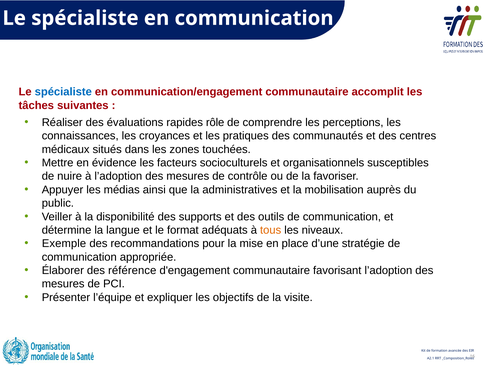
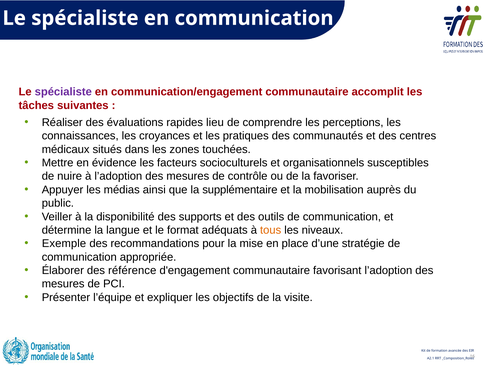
spécialiste at (63, 92) colour: blue -> purple
rôle: rôle -> lieu
administratives: administratives -> supplémentaire
